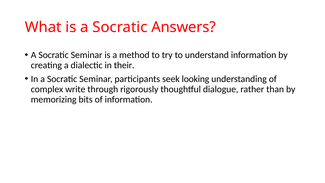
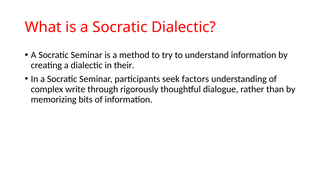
Socratic Answers: Answers -> Dialectic
looking: looking -> factors
